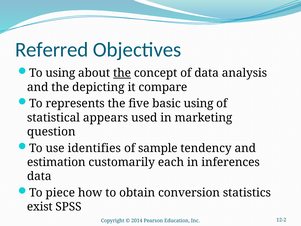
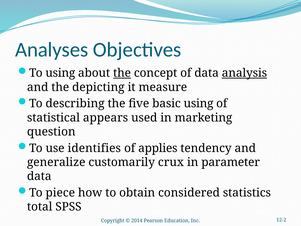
Referred: Referred -> Analyses
analysis underline: none -> present
compare: compare -> measure
represents: represents -> describing
sample: sample -> applies
estimation: estimation -> generalize
each: each -> crux
inferences: inferences -> parameter
conversion: conversion -> considered
exist: exist -> total
